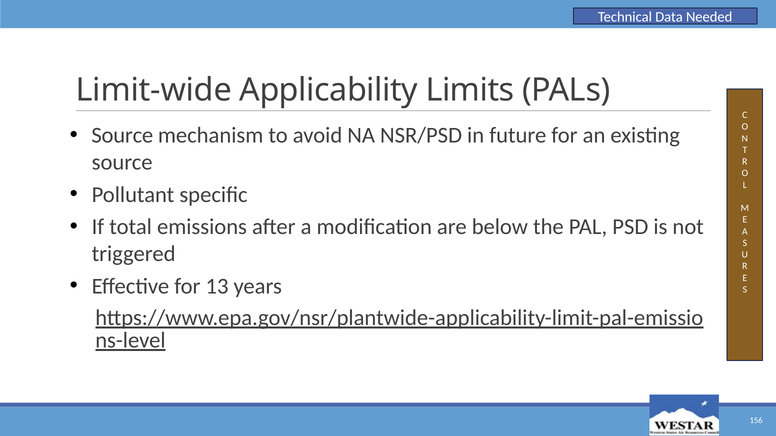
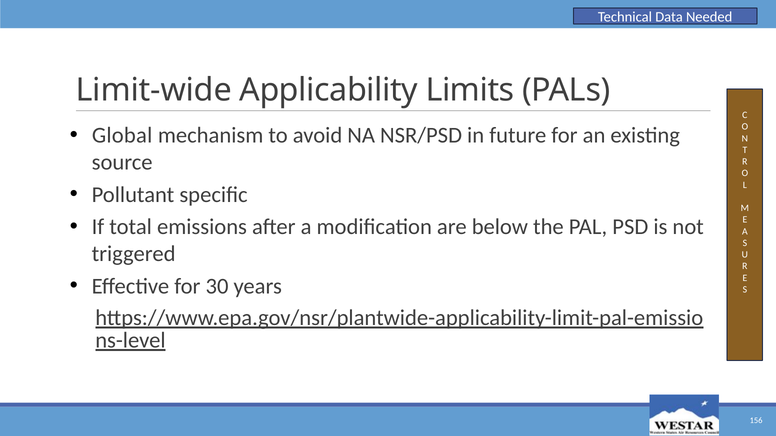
Source at (122, 136): Source -> Global
13: 13 -> 30
